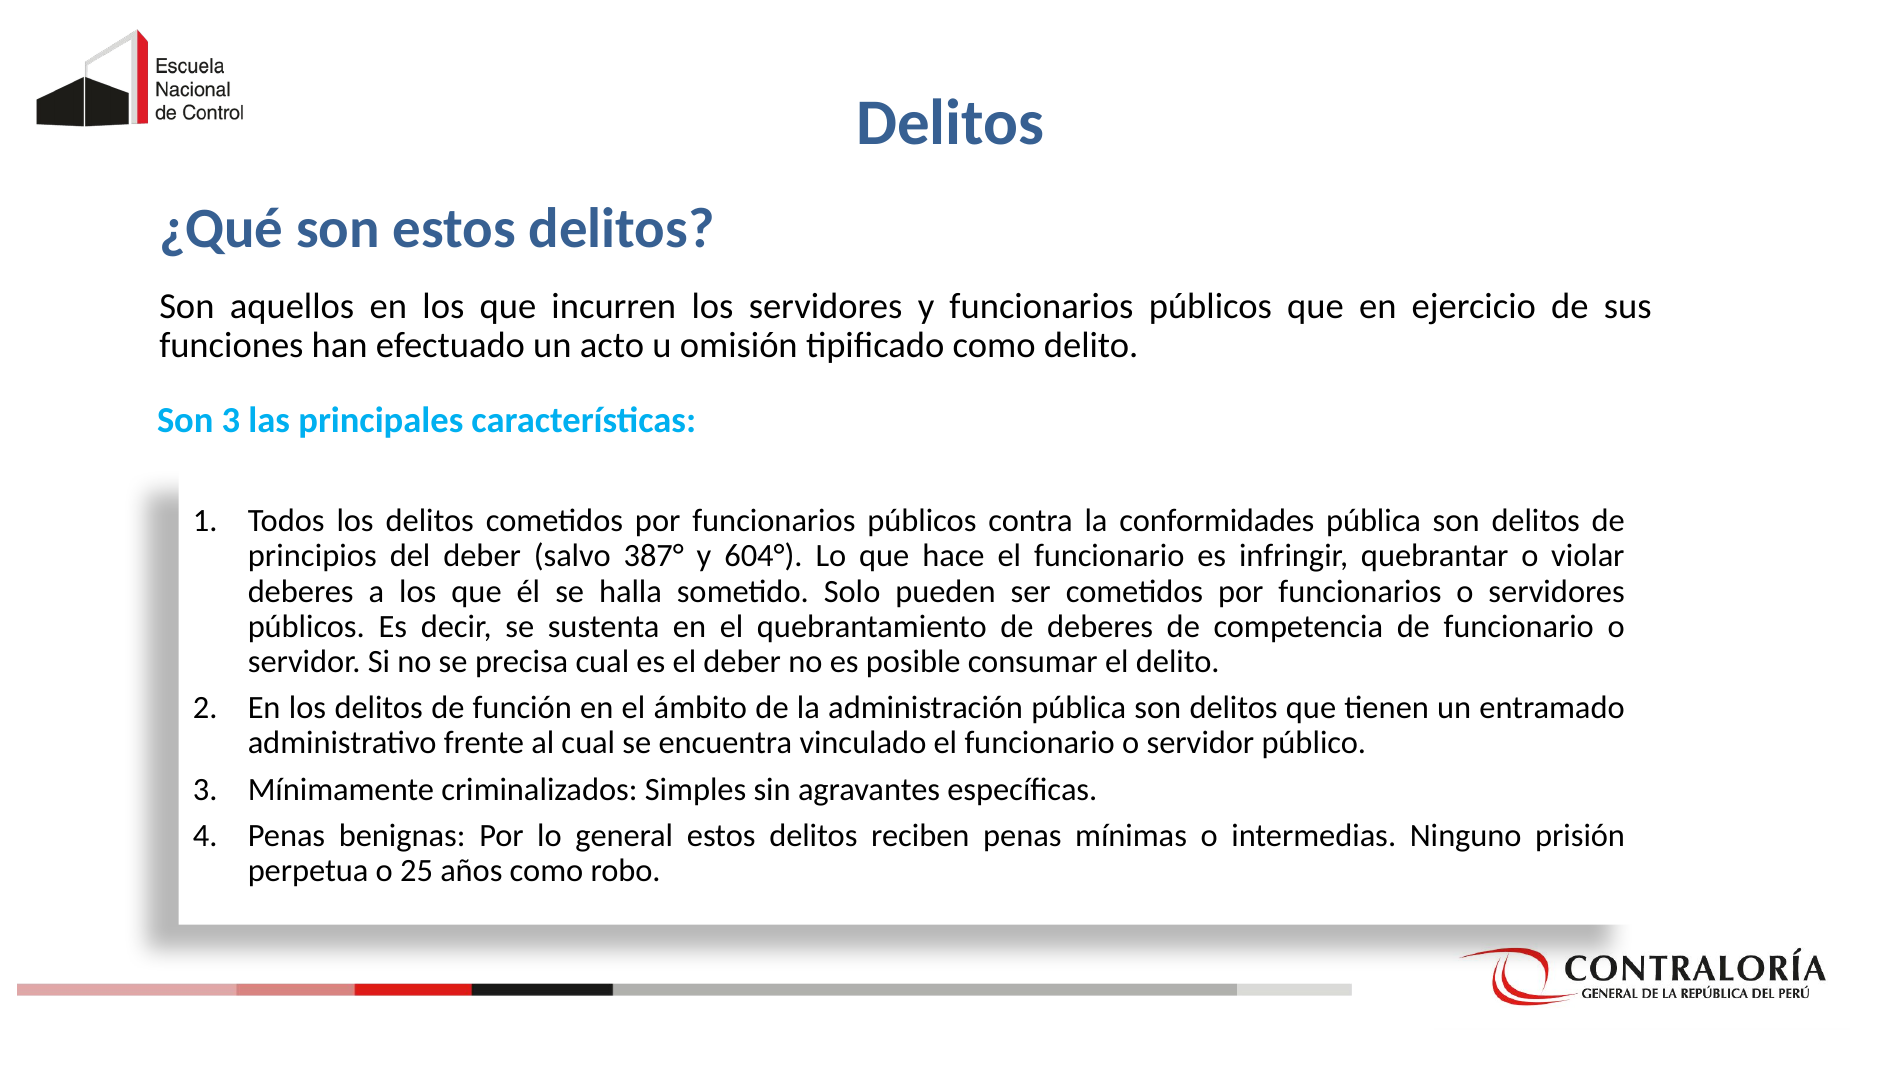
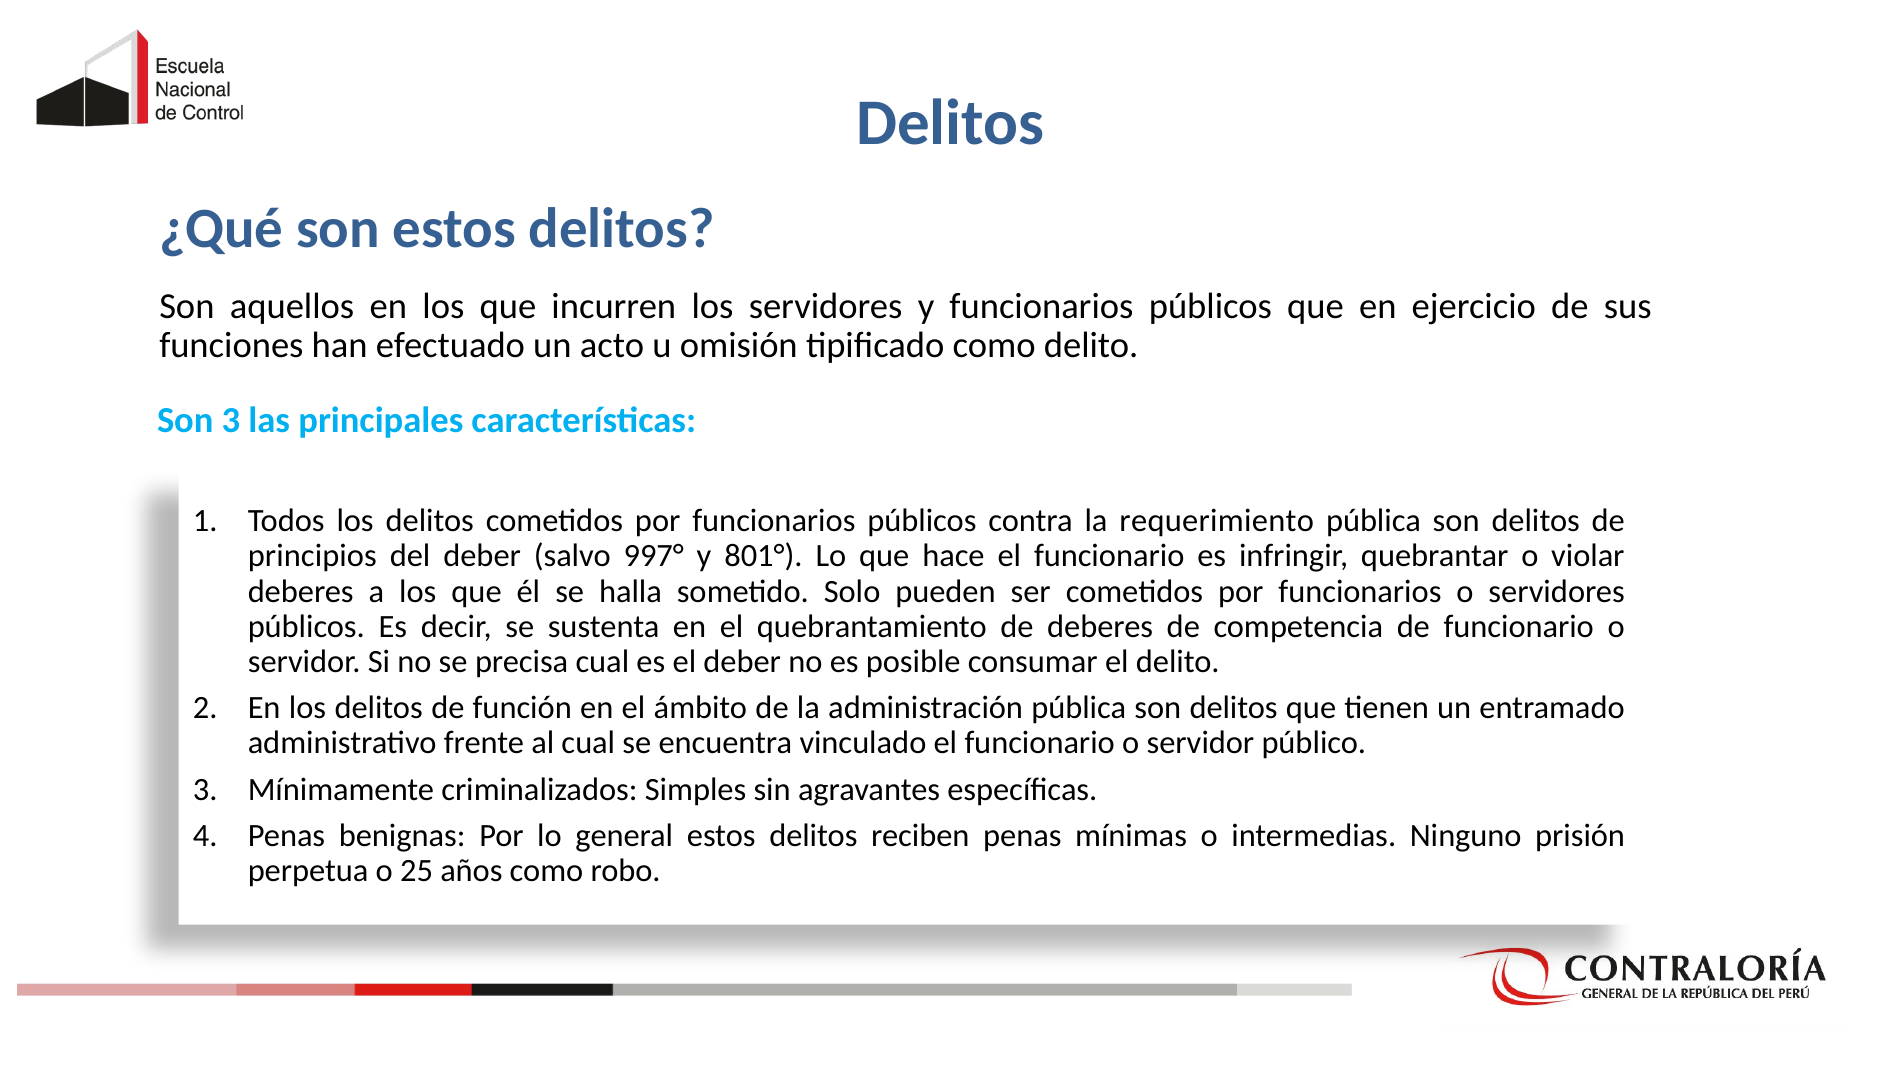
conformidades: conformidades -> requerimiento
387°: 387° -> 997°
604°: 604° -> 801°
